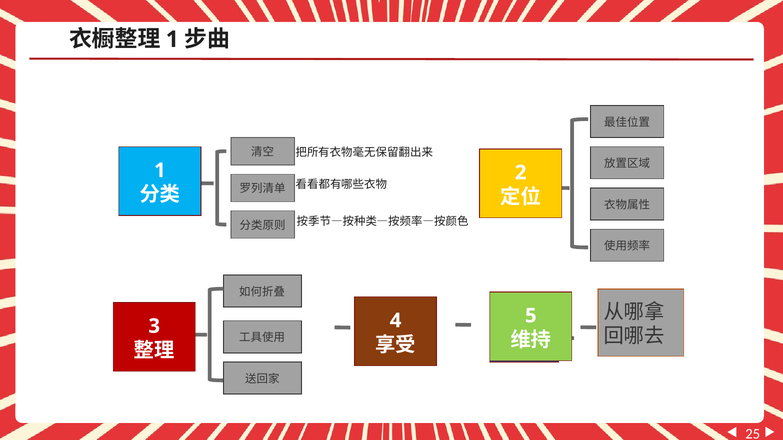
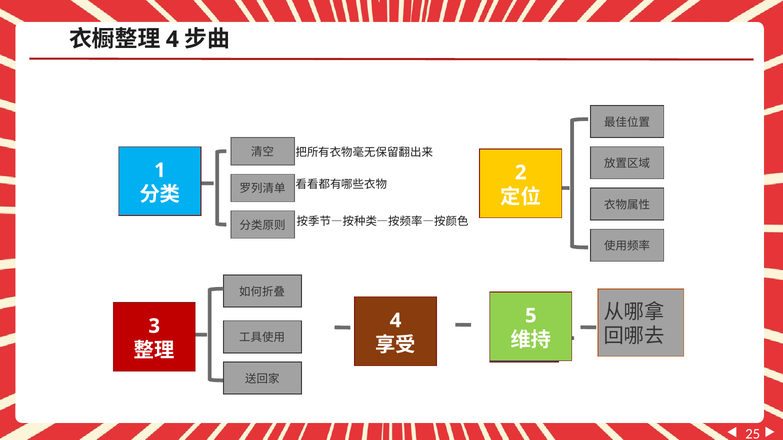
1 at (172, 39): 1 -> 4
